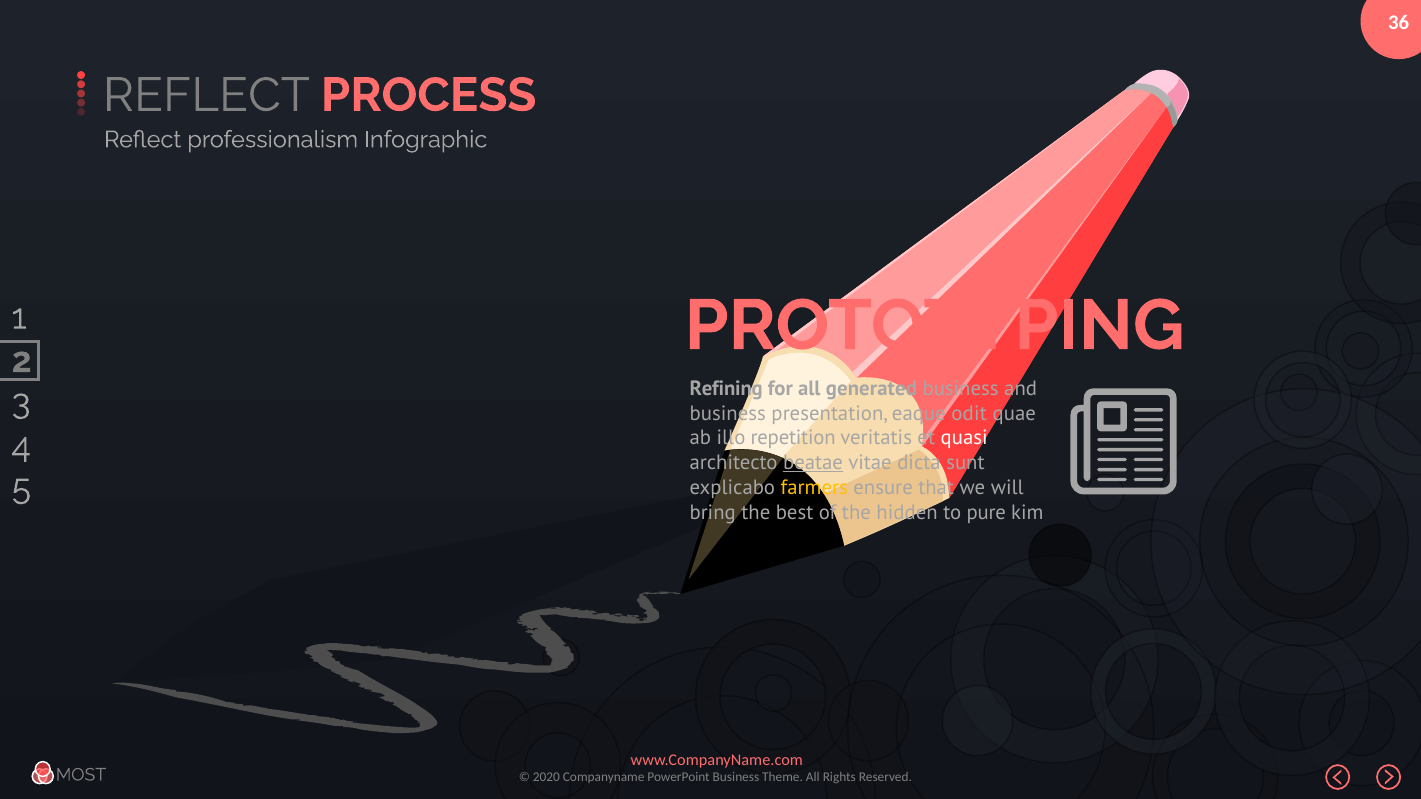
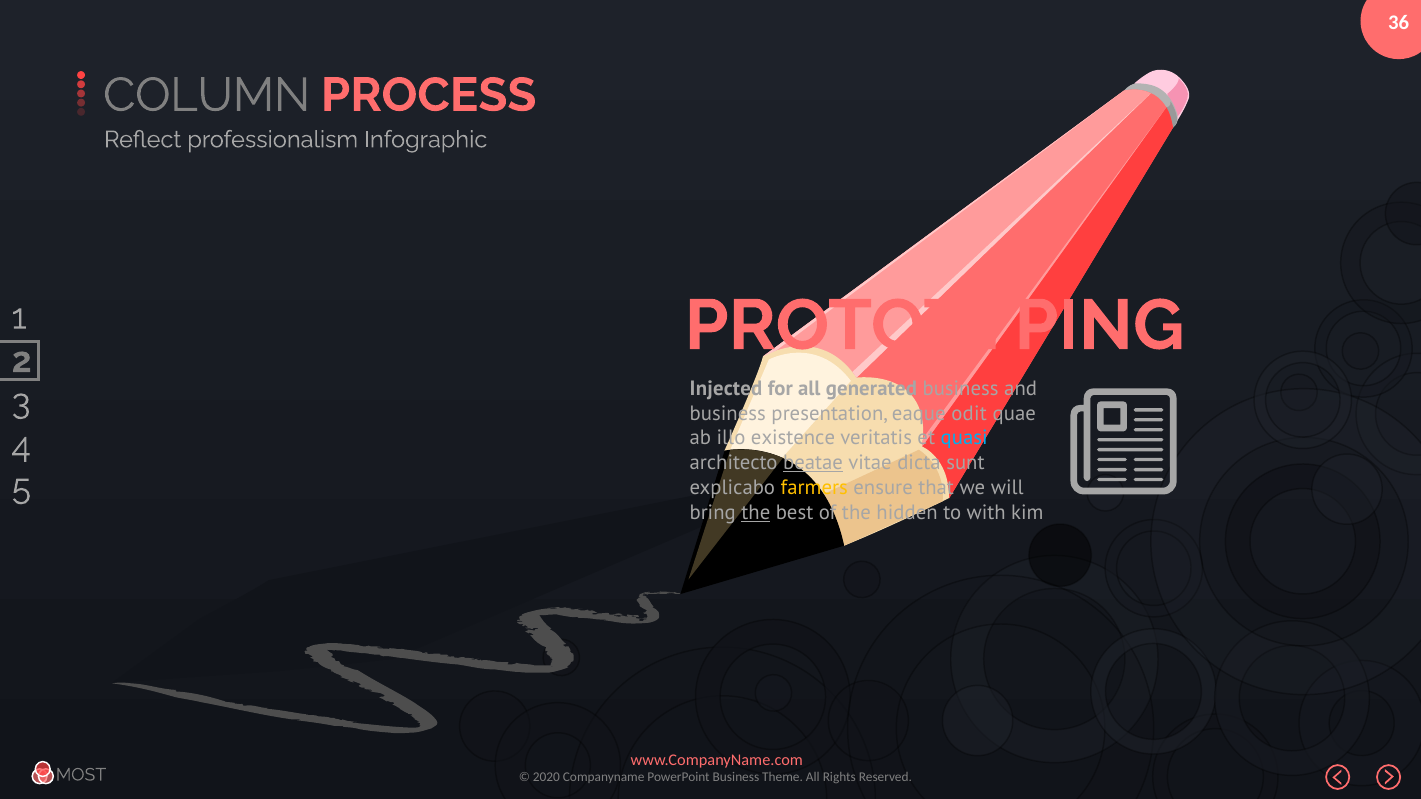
REFLECT at (206, 95): REFLECT -> COLUMN
Refining: Refining -> Injected
repetition: repetition -> existence
quasi colour: white -> light blue
the at (756, 513) underline: none -> present
pure: pure -> with
